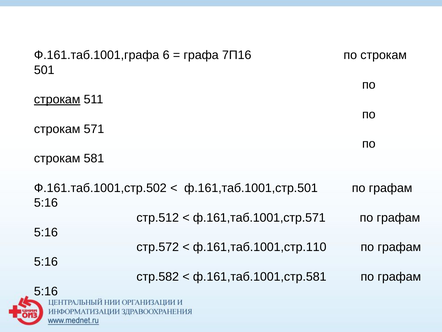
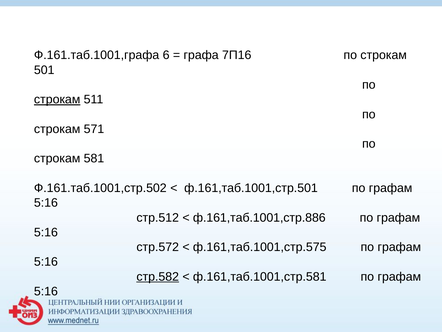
ф.161,таб.1001,стр.571: ф.161,таб.1001,стр.571 -> ф.161,таб.1001,стр.886
ф.161,таб.1001,стр.110: ф.161,таб.1001,стр.110 -> ф.161,таб.1001,стр.575
стр.582 underline: none -> present
